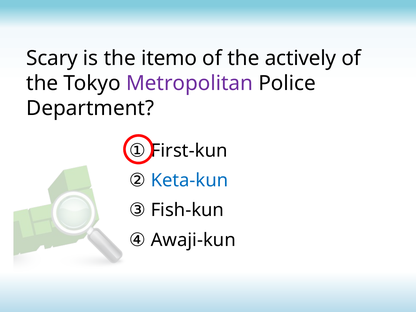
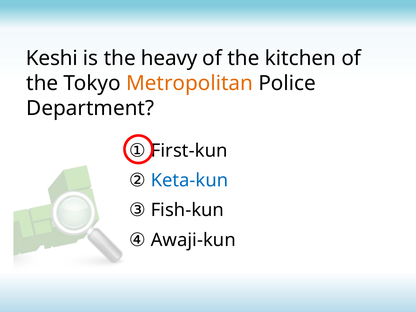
Scary: Scary -> Keshi
itemo: itemo -> heavy
actively: actively -> kitchen
Metropolitan colour: purple -> orange
